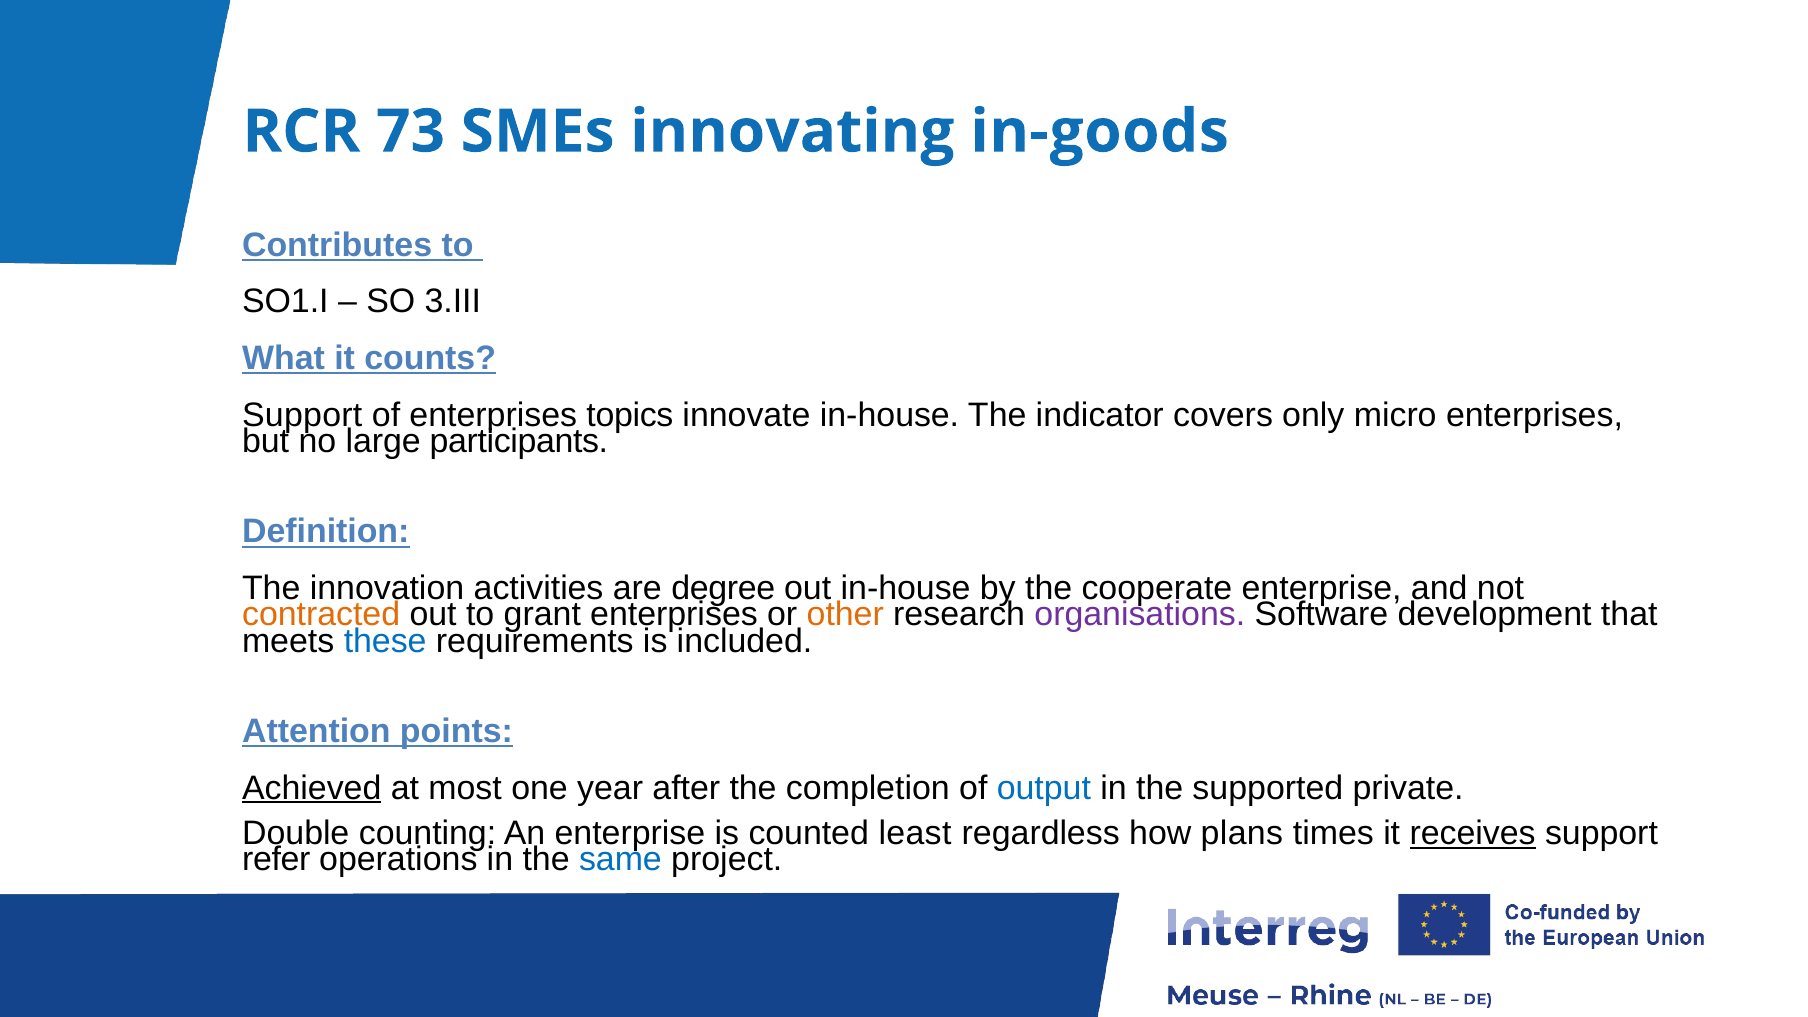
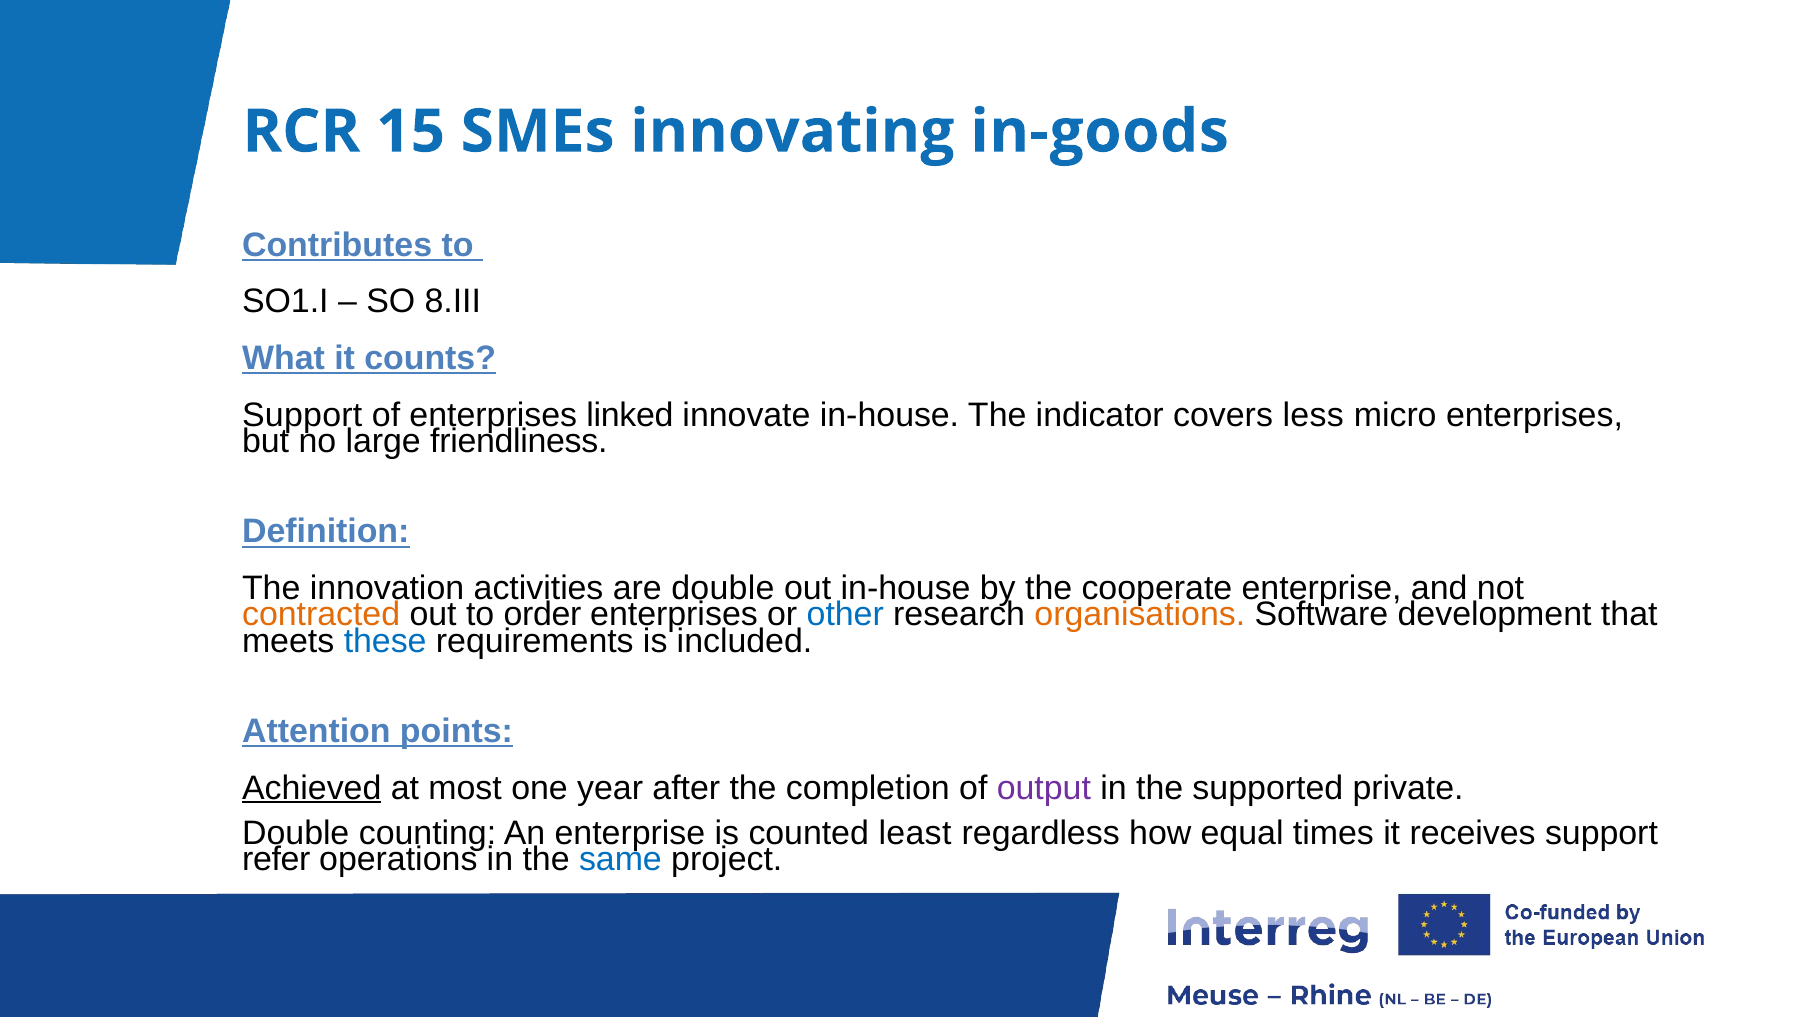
73: 73 -> 15
3.III: 3.III -> 8.III
topics: topics -> linked
only: only -> less
participants: participants -> friendliness
are degree: degree -> double
grant: grant -> order
other colour: orange -> blue
organisations colour: purple -> orange
output colour: blue -> purple
plans: plans -> equal
receives underline: present -> none
